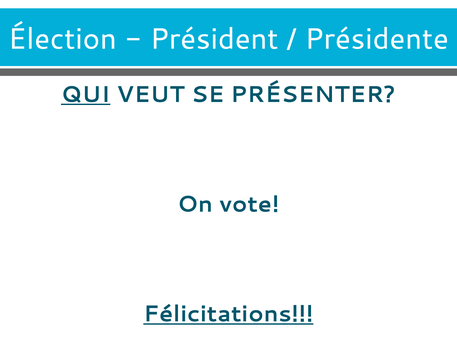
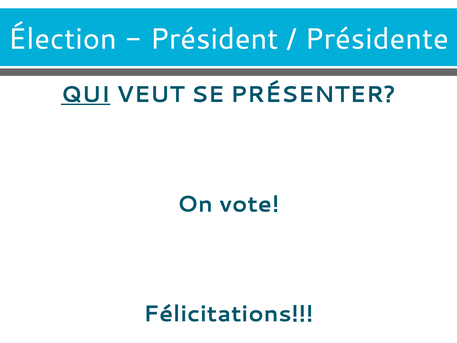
Félicitations underline: present -> none
